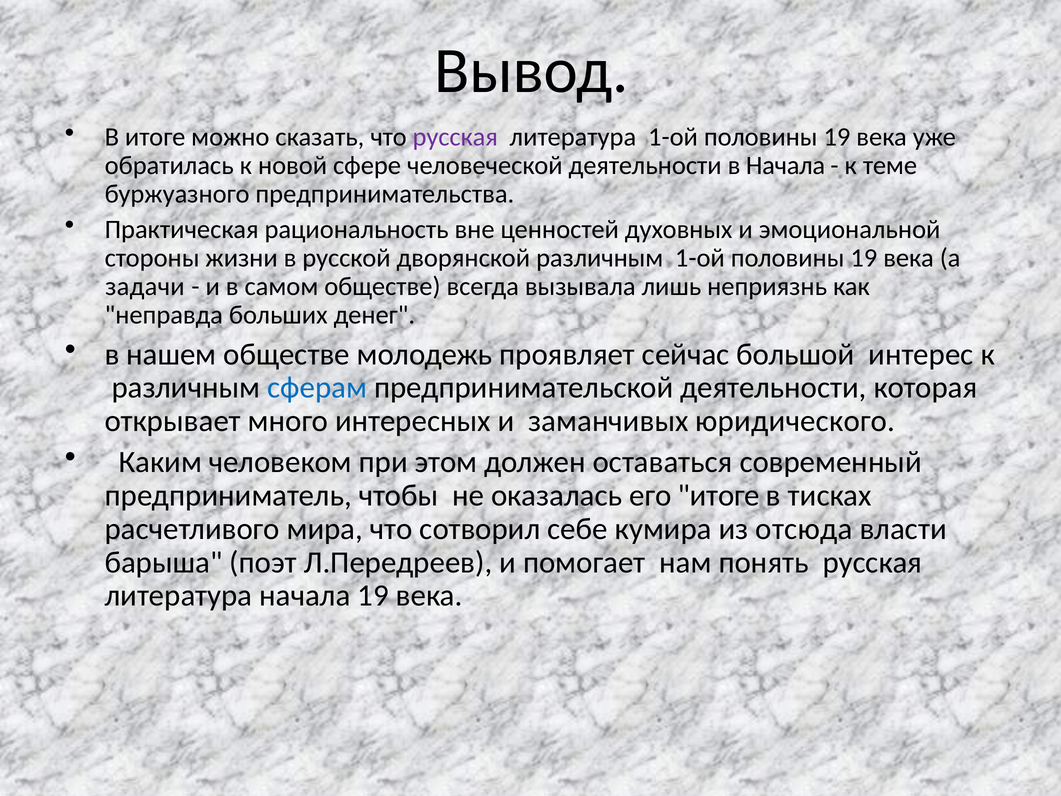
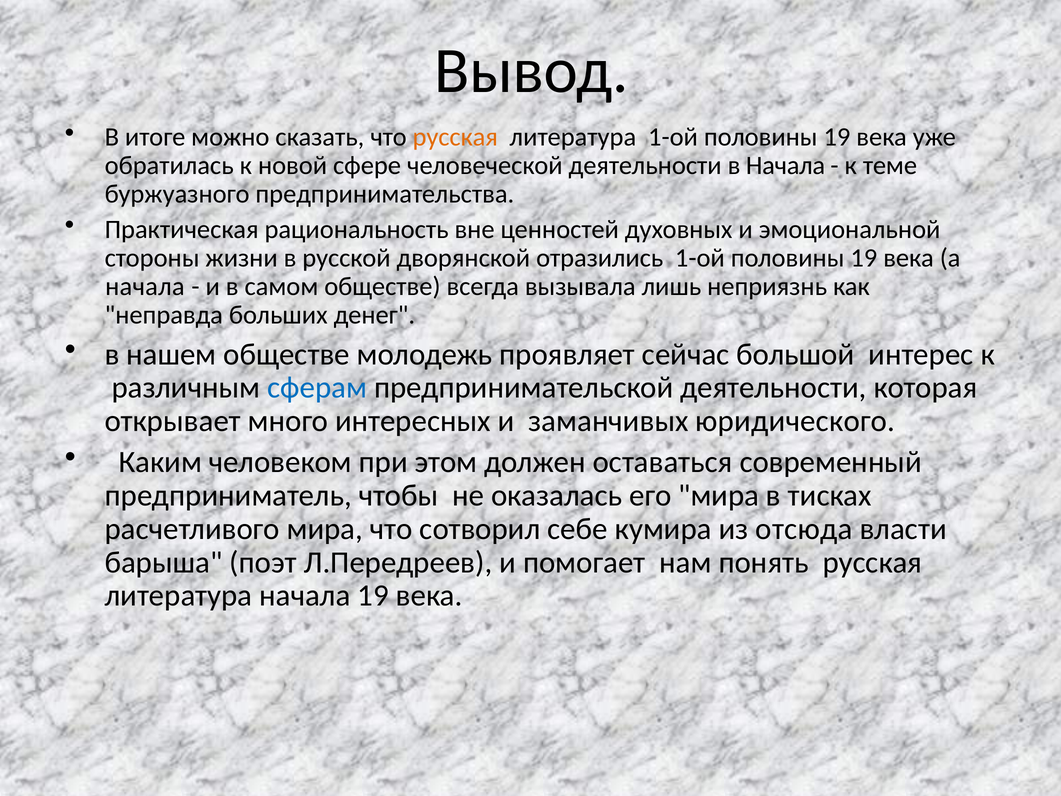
русская at (455, 137) colour: purple -> orange
дворянской различным: различным -> отразились
задачи at (145, 286): задачи -> начала
его итоге: итоге -> мира
